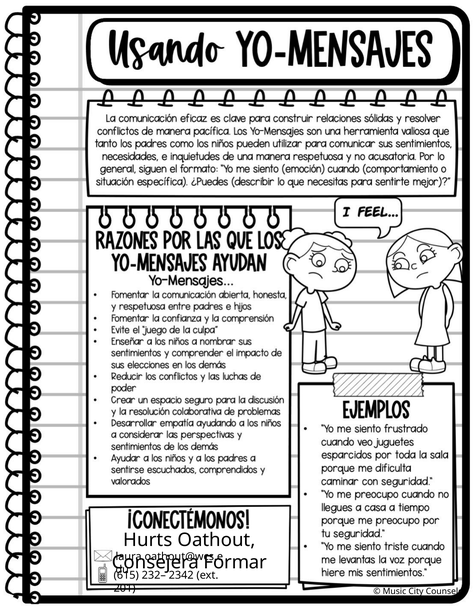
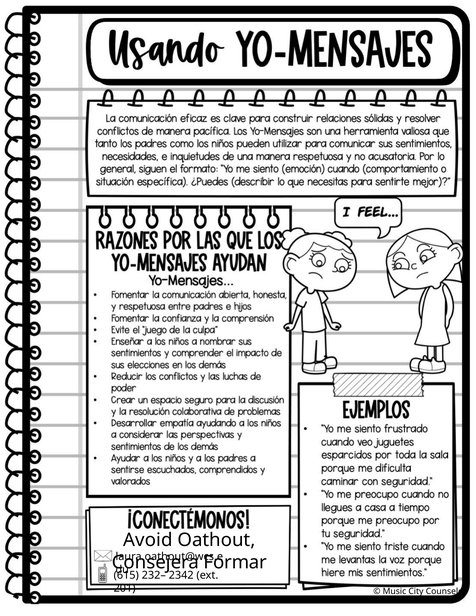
Hurts: Hurts -> Avoid
